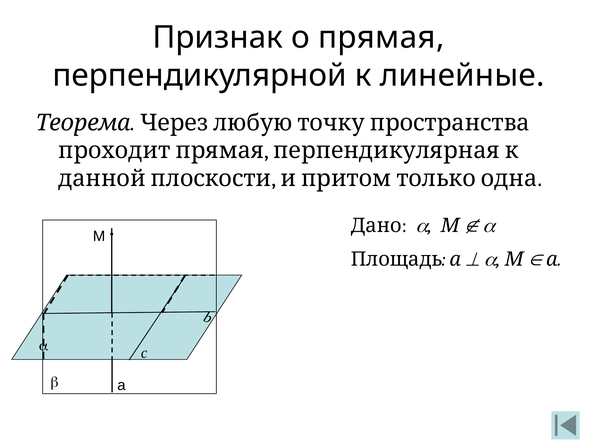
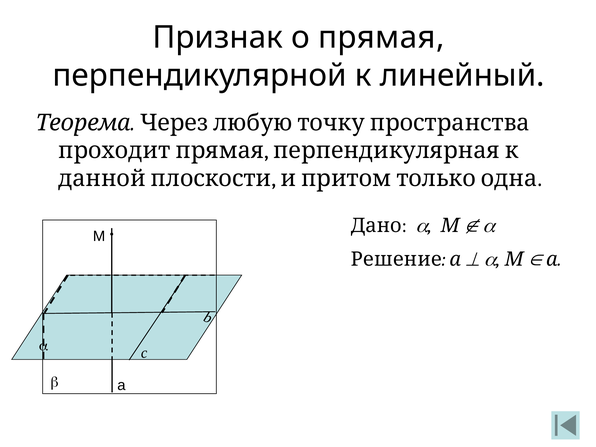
линейные: линейные -> линейный
Площадь: Площадь -> Решение
